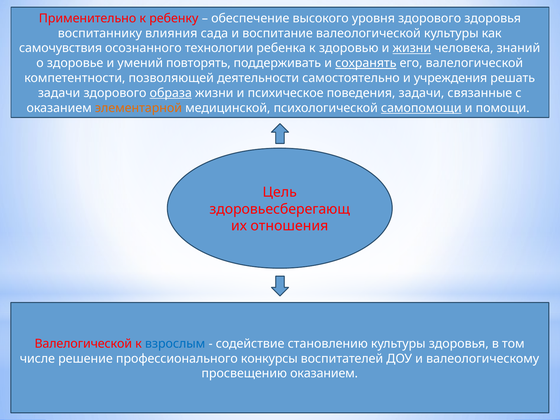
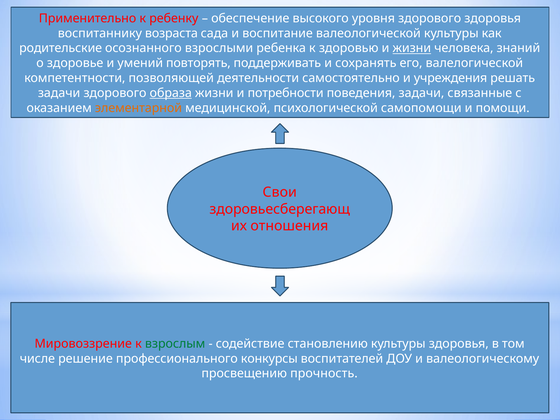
влияния: влияния -> возраста
самочувствия: самочувствия -> родительские
технологии: технологии -> взрослыми
сохранять underline: present -> none
психическое: психическое -> потребности
самопомощи underline: present -> none
Цель: Цель -> Свои
Валелогической at (83, 344): Валелогической -> Мировоззрение
взрослым colour: blue -> green
просвещению оказанием: оказанием -> прочность
